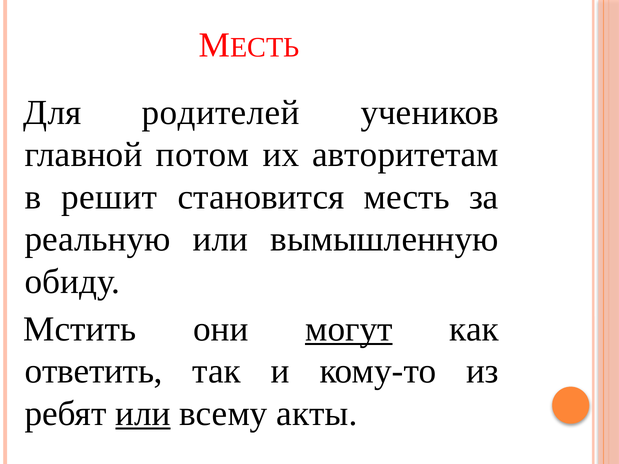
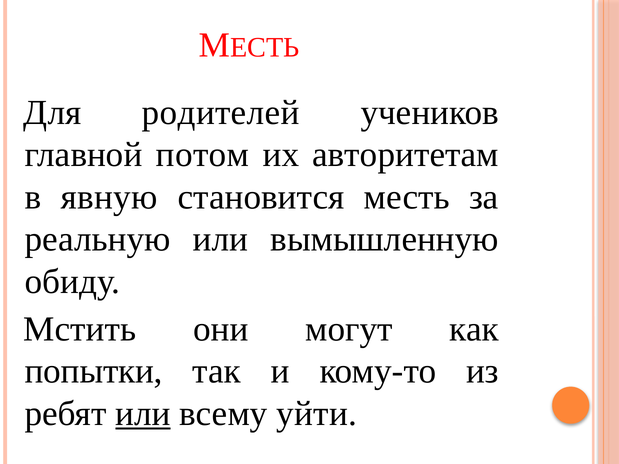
решит: решит -> явную
могут underline: present -> none
ответить: ответить -> попытки
акты: акты -> уйти
